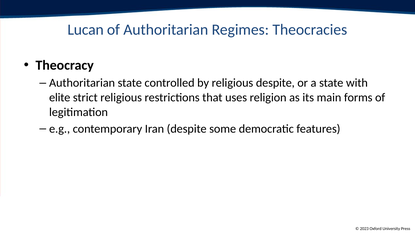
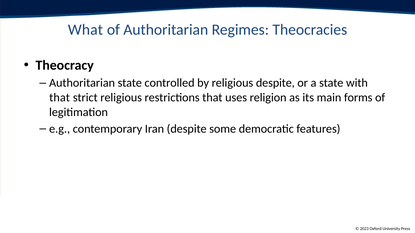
Lucan: Lucan -> What
elite at (60, 98): elite -> that
